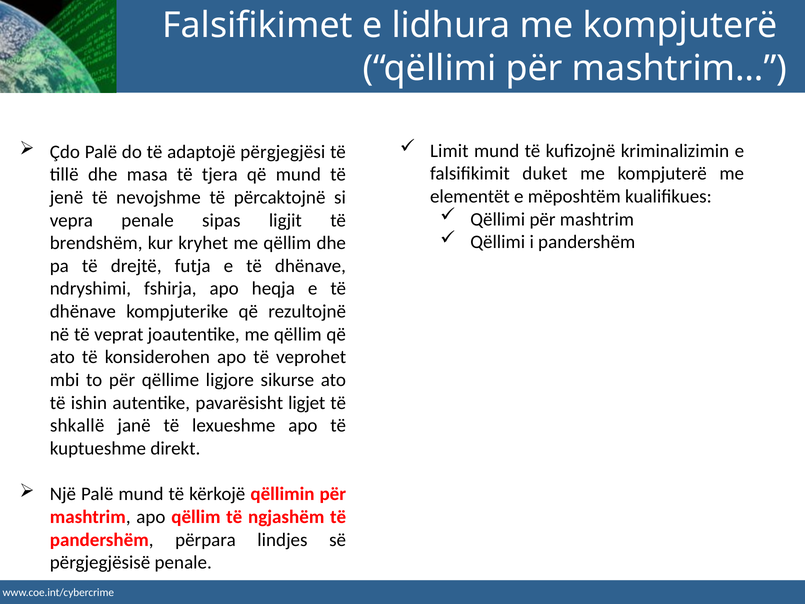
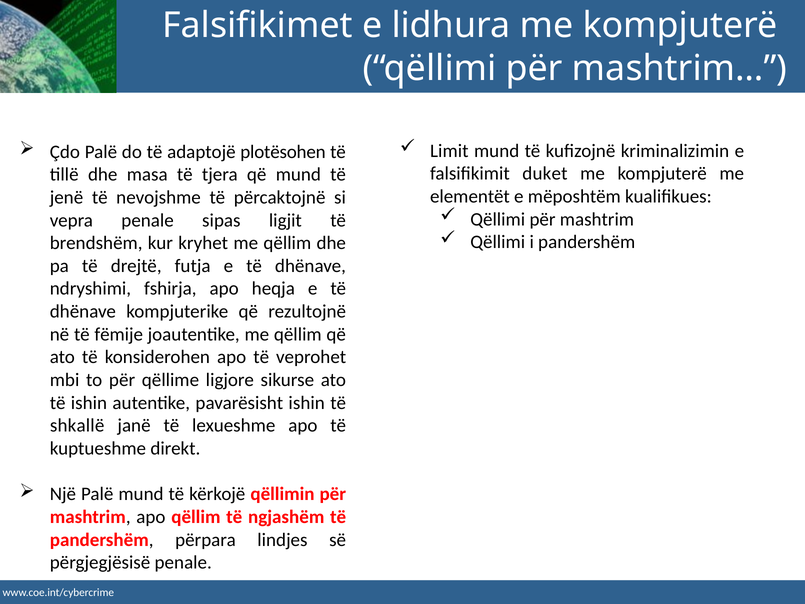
përgjegjësi: përgjegjësi -> plotësohen
veprat: veprat -> fëmije
pavarësisht ligjet: ligjet -> ishin
